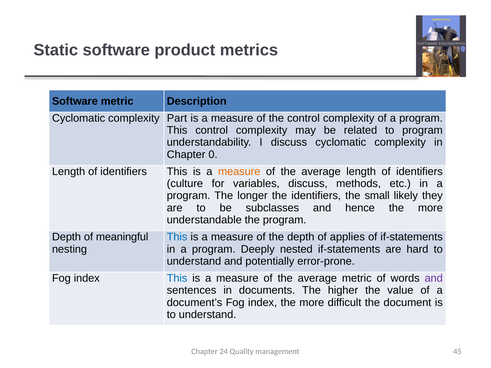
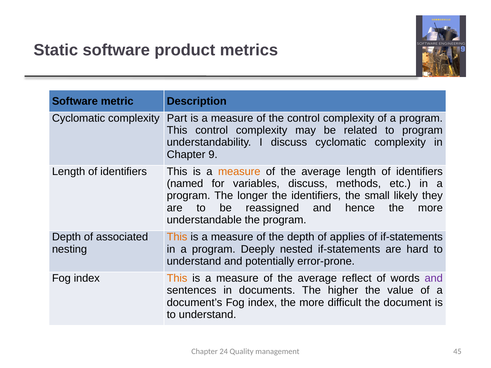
0: 0 -> 9
culture: culture -> named
subclasses: subclasses -> reassigned
meaningful: meaningful -> associated
This at (177, 237) colour: blue -> orange
This at (177, 278) colour: blue -> orange
average metric: metric -> reflect
